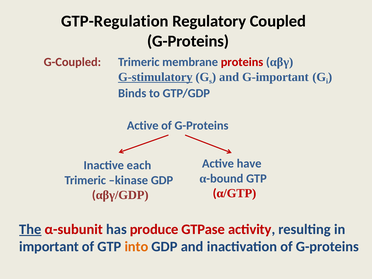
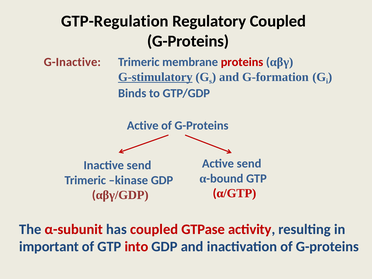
G-Coupled: G-Coupled -> G-Inactive
G-important: G-important -> G-formation
Active have: have -> send
Inactive each: each -> send
The underline: present -> none
has produce: produce -> coupled
into colour: orange -> red
